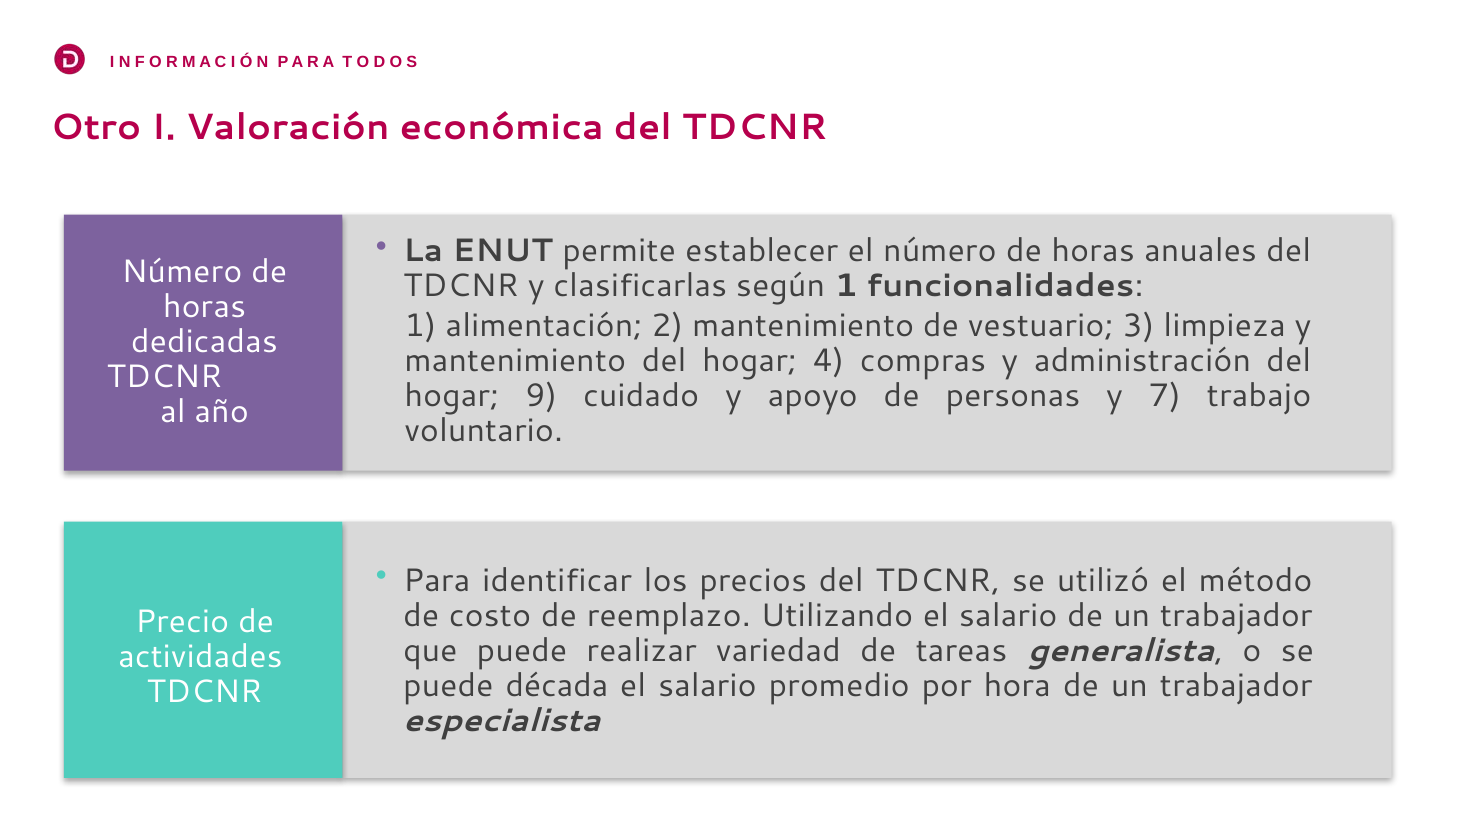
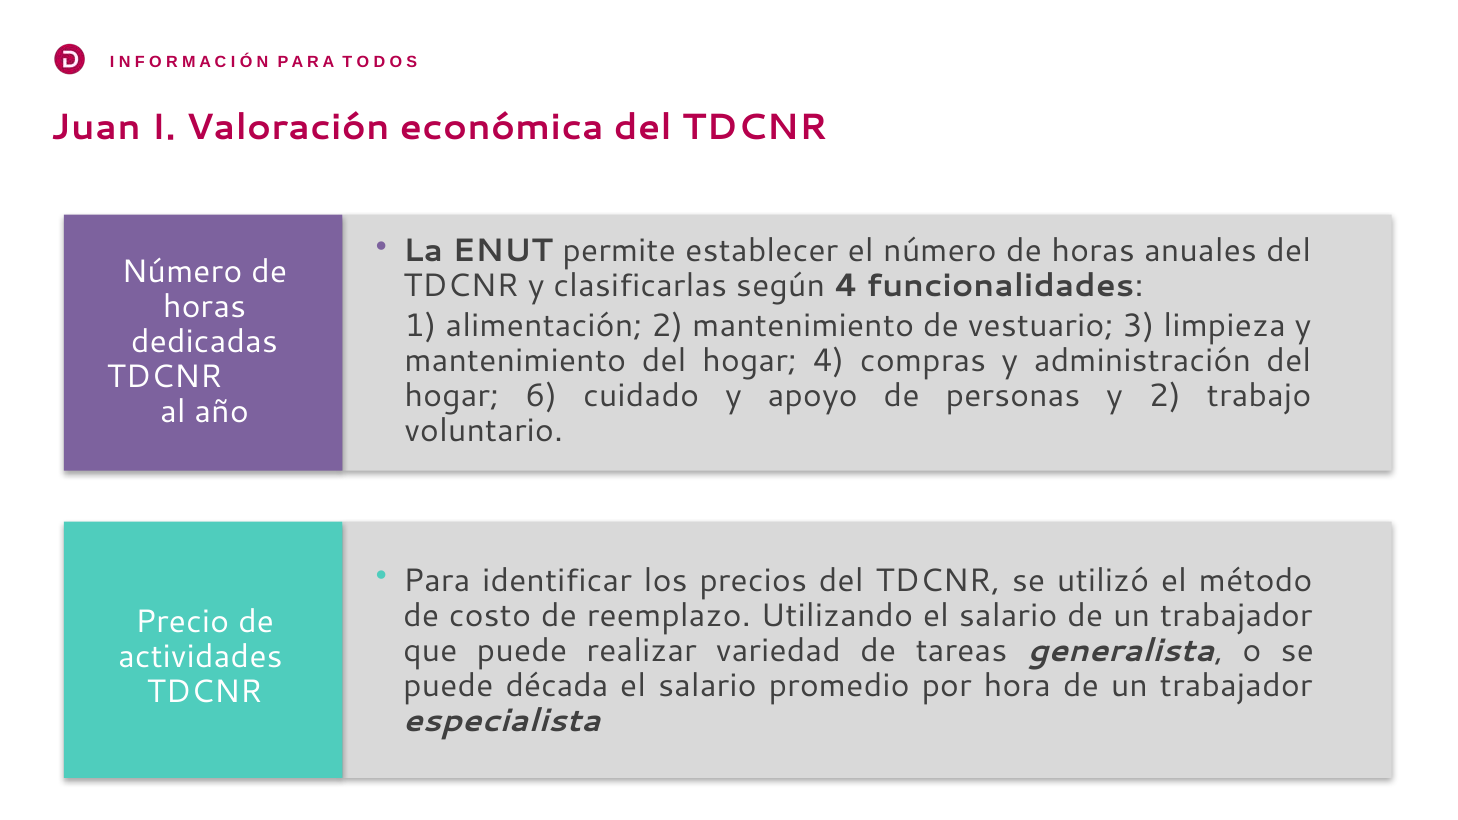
Otro: Otro -> Juan
según 1: 1 -> 4
9: 9 -> 6
y 7: 7 -> 2
